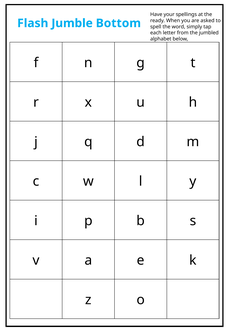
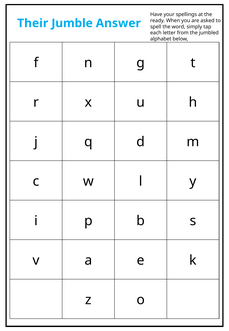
Flash: Flash -> Their
Bottom: Bottom -> Answer
